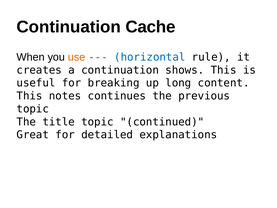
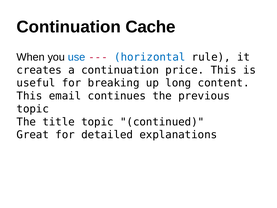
use colour: orange -> blue
shows: shows -> price
notes: notes -> email
